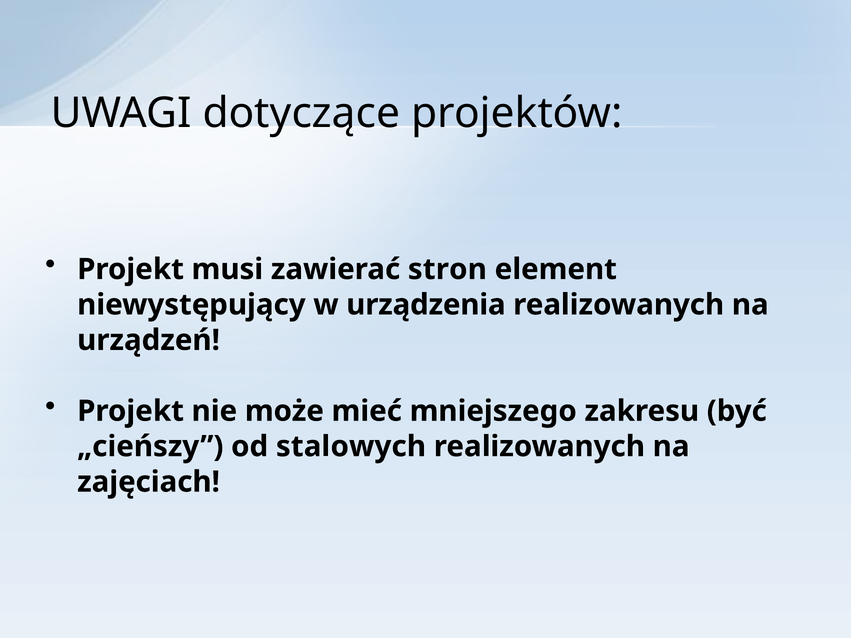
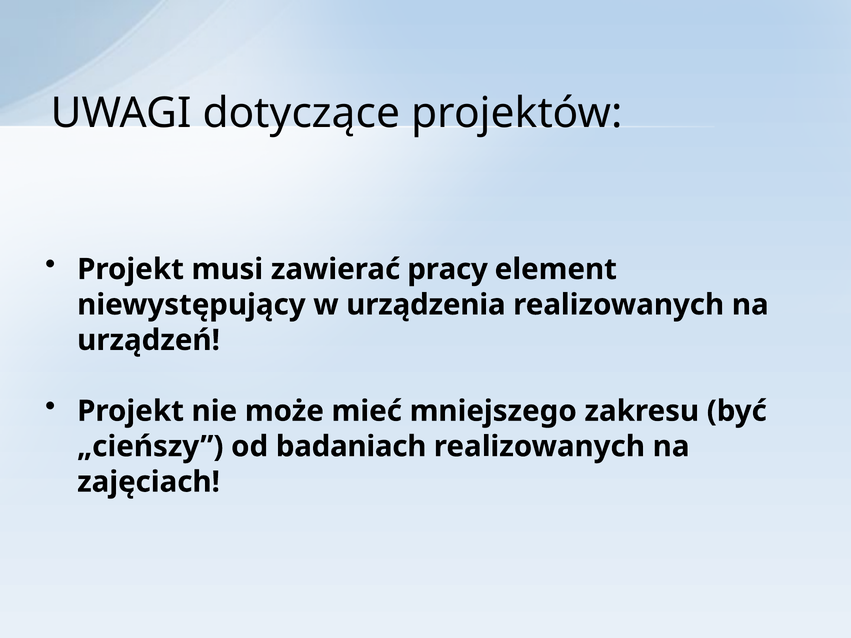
stron: stron -> pracy
stalowych: stalowych -> badaniach
